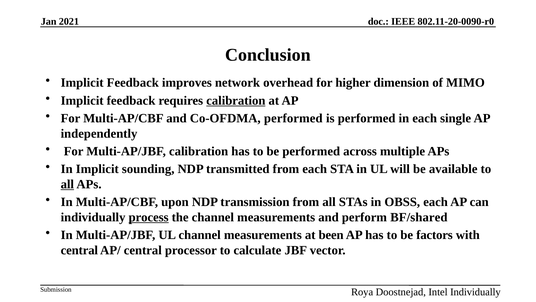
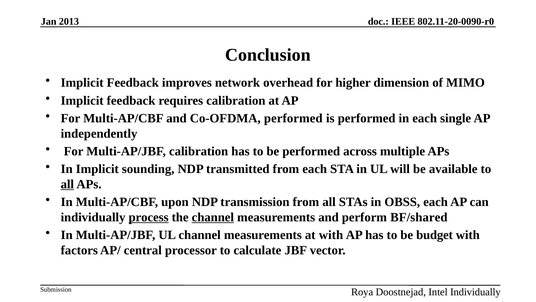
2021: 2021 -> 2013
calibration at (236, 100) underline: present -> none
channel at (213, 217) underline: none -> present
at been: been -> with
factors: factors -> budget
central at (79, 250): central -> factors
